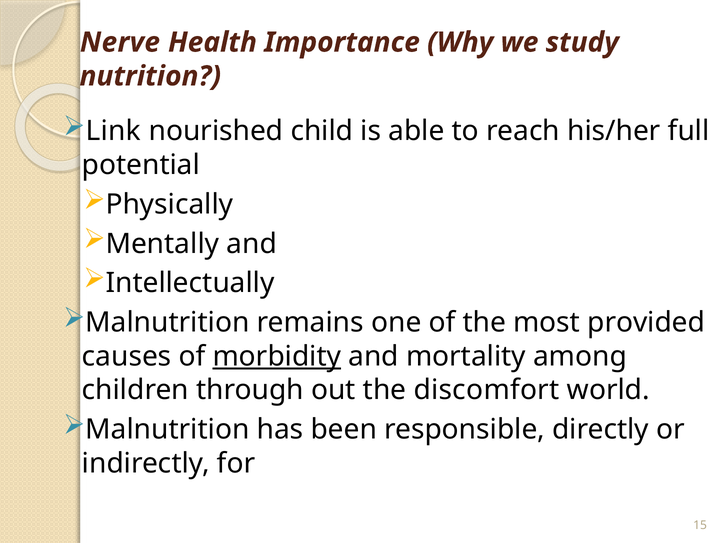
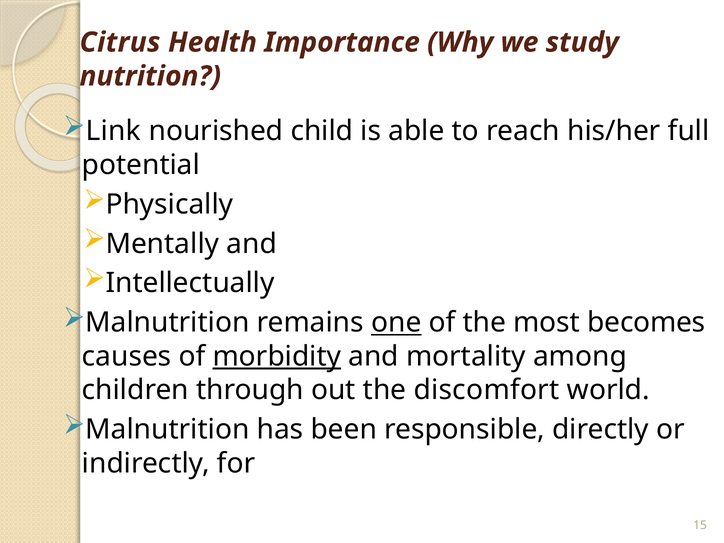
Nerve: Nerve -> Citrus
one underline: none -> present
provided: provided -> becomes
